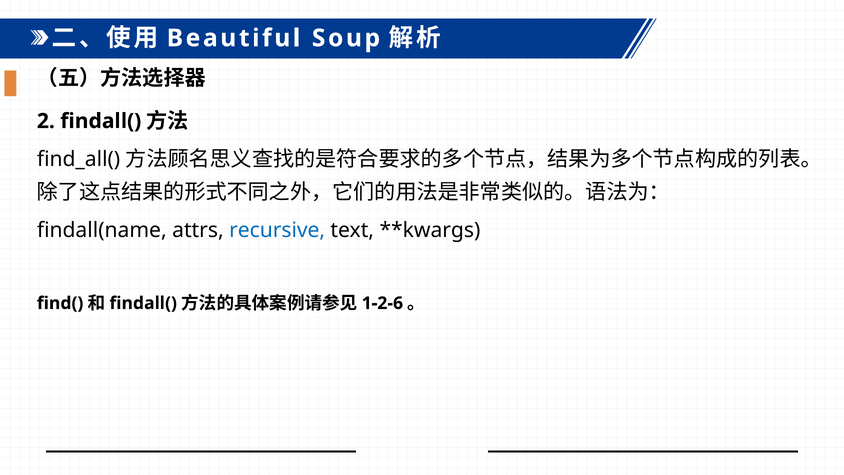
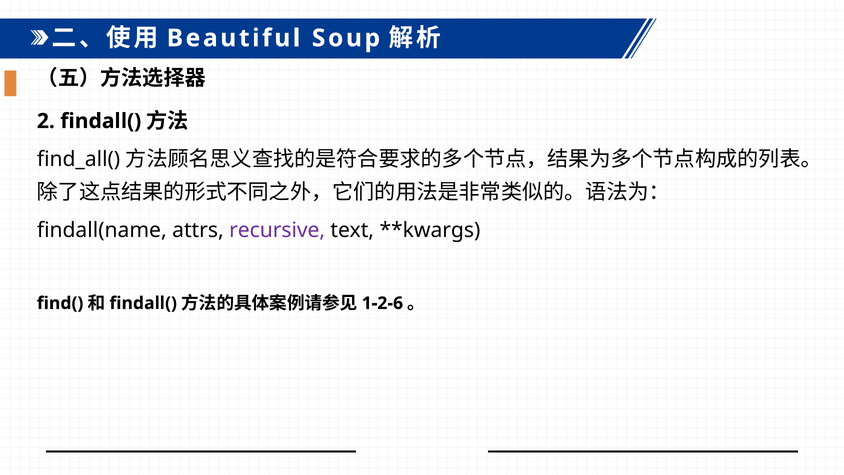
recursive colour: blue -> purple
